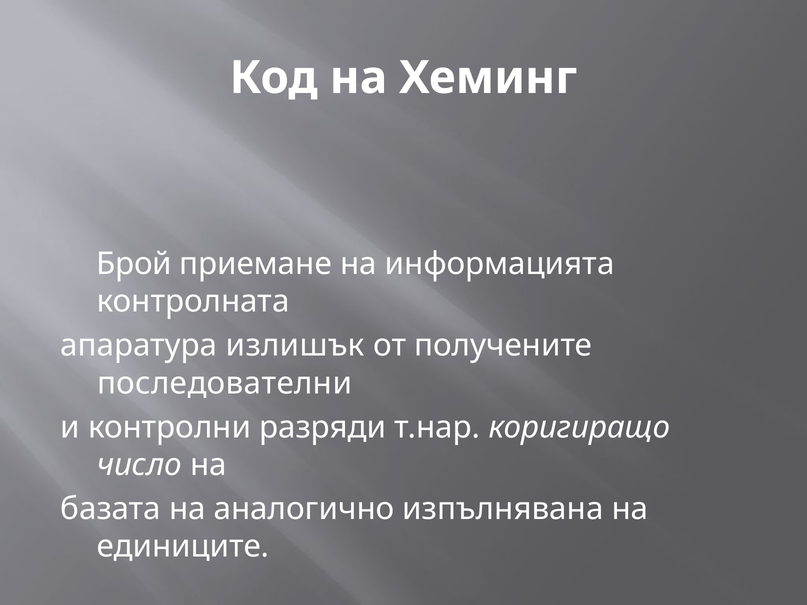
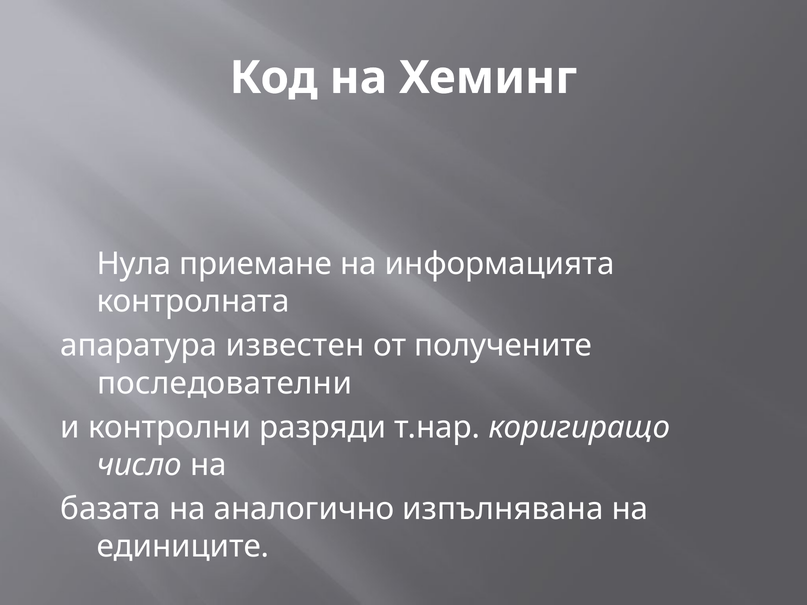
Брой: Брой -> Нула
излишък: излишък -> известен
